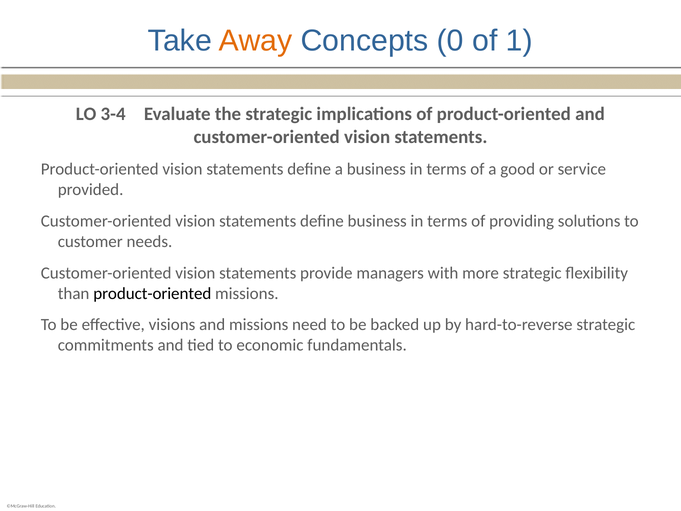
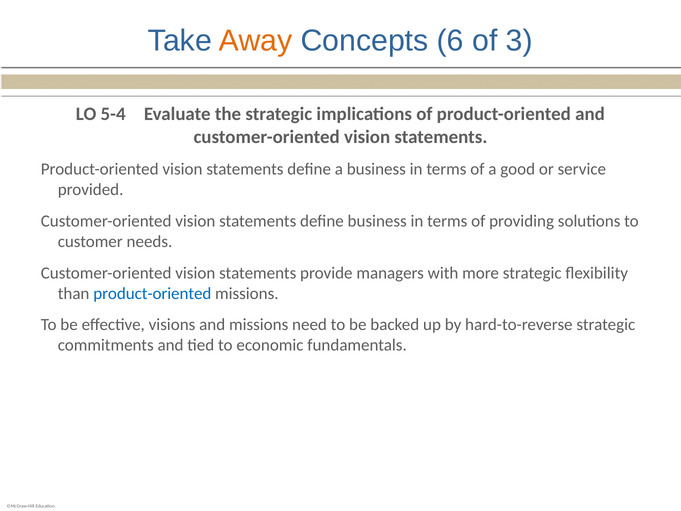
0: 0 -> 6
1: 1 -> 3
3-4: 3-4 -> 5-4
product-oriented at (152, 293) colour: black -> blue
